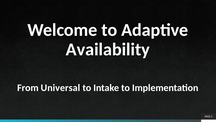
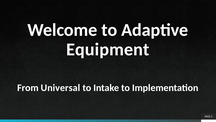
Availability: Availability -> Equipment
